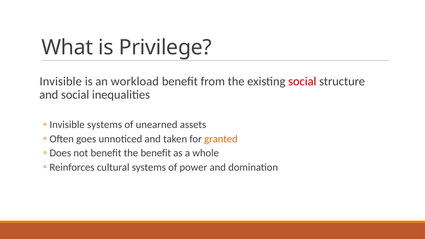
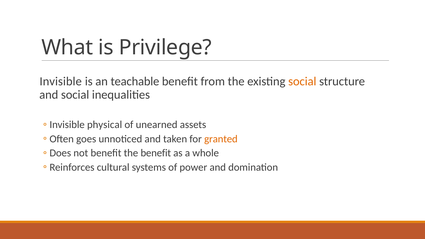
workload: workload -> teachable
social at (302, 81) colour: red -> orange
systems at (105, 125): systems -> physical
